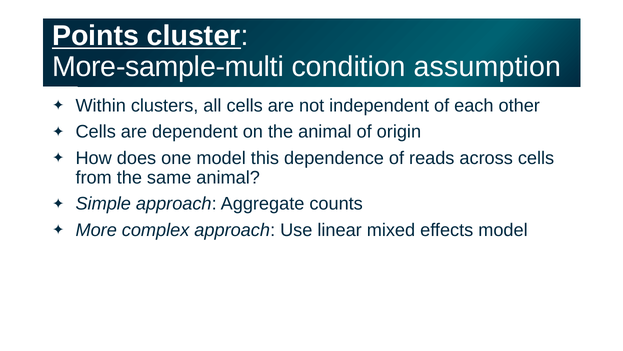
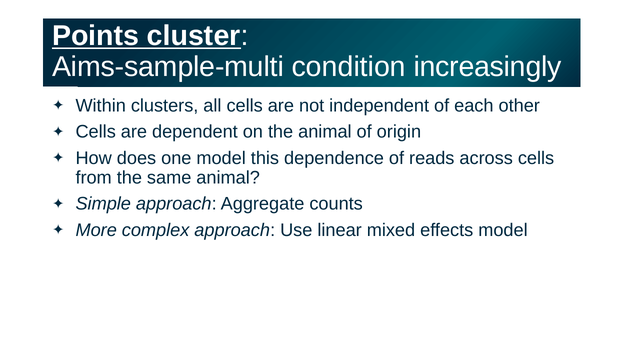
More-sample-multi: More-sample-multi -> Aims-sample-multi
assumption: assumption -> increasingly
